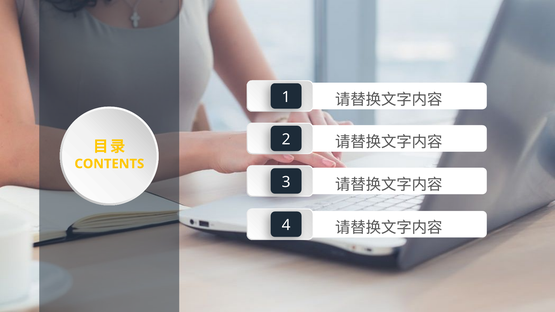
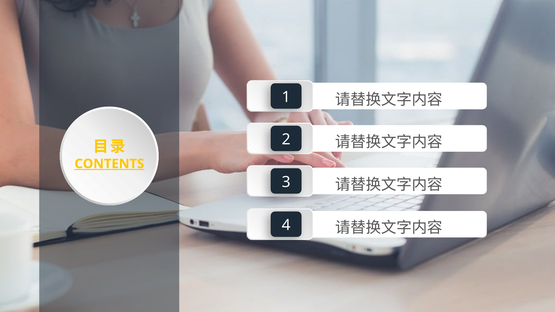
CONTENTS underline: none -> present
